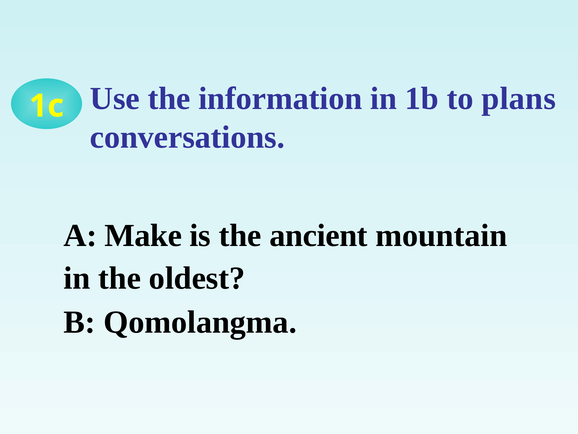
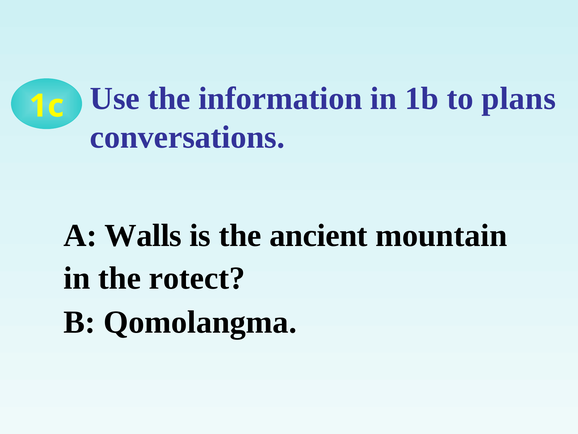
Make: Make -> Walls
oldest: oldest -> rotect
